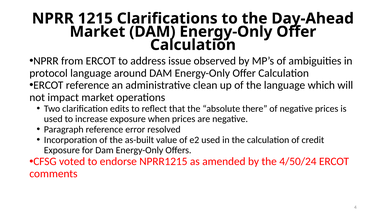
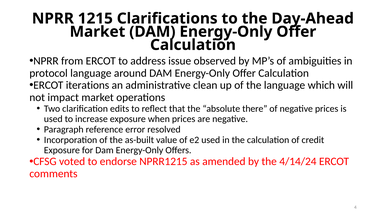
ERCOT reference: reference -> iterations
4/50/24: 4/50/24 -> 4/14/24
